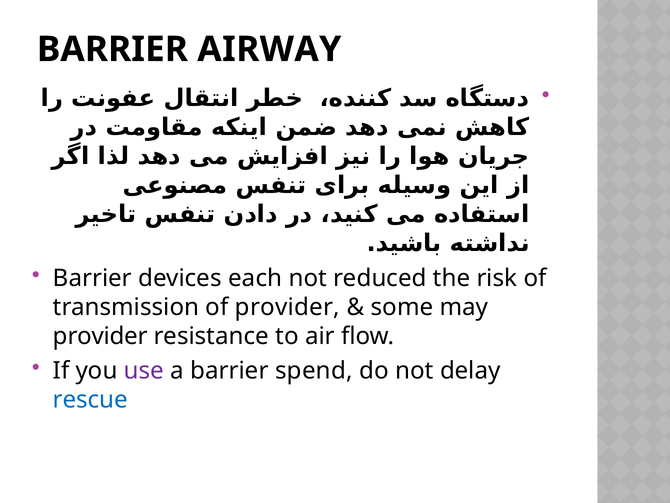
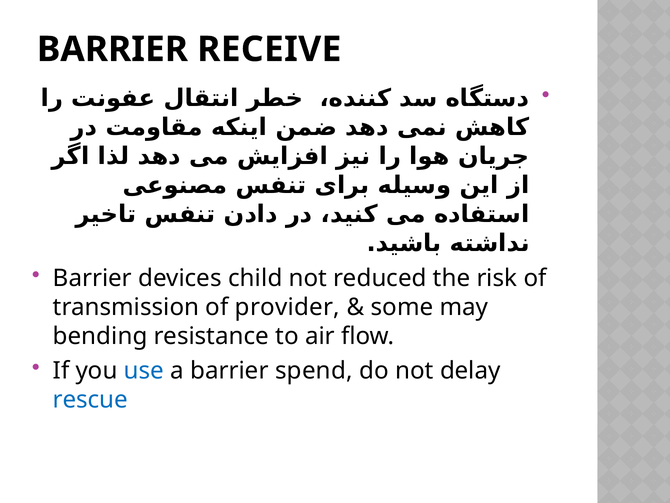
AIRWAY: AIRWAY -> RECEIVE
each: each -> child
provider at (100, 336): provider -> bending
use colour: purple -> blue
